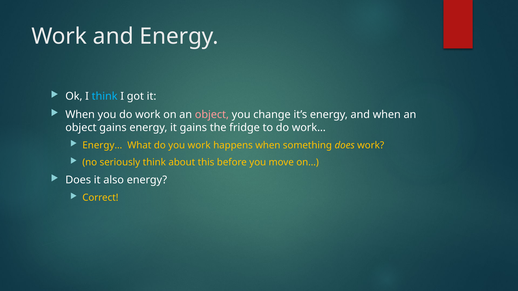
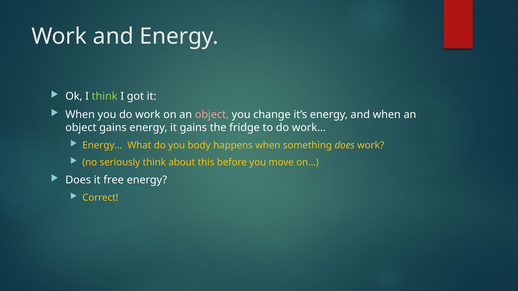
think at (105, 96) colour: light blue -> light green
you work: work -> body
also: also -> free
